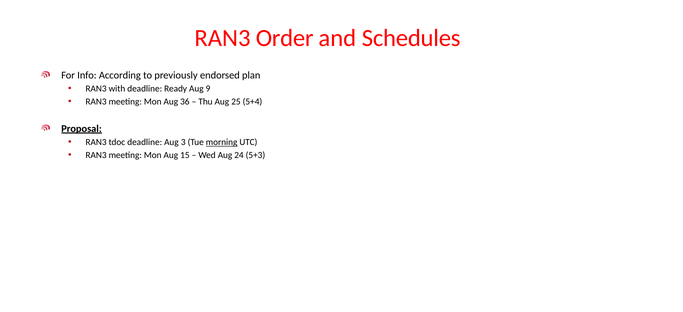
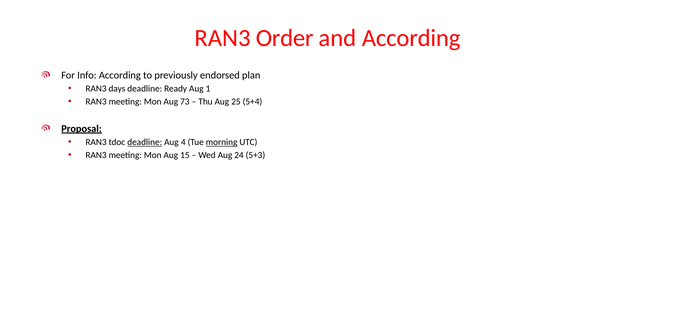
and Schedules: Schedules -> According
with: with -> days
9: 9 -> 1
36: 36 -> 73
deadline at (145, 142) underline: none -> present
3: 3 -> 4
